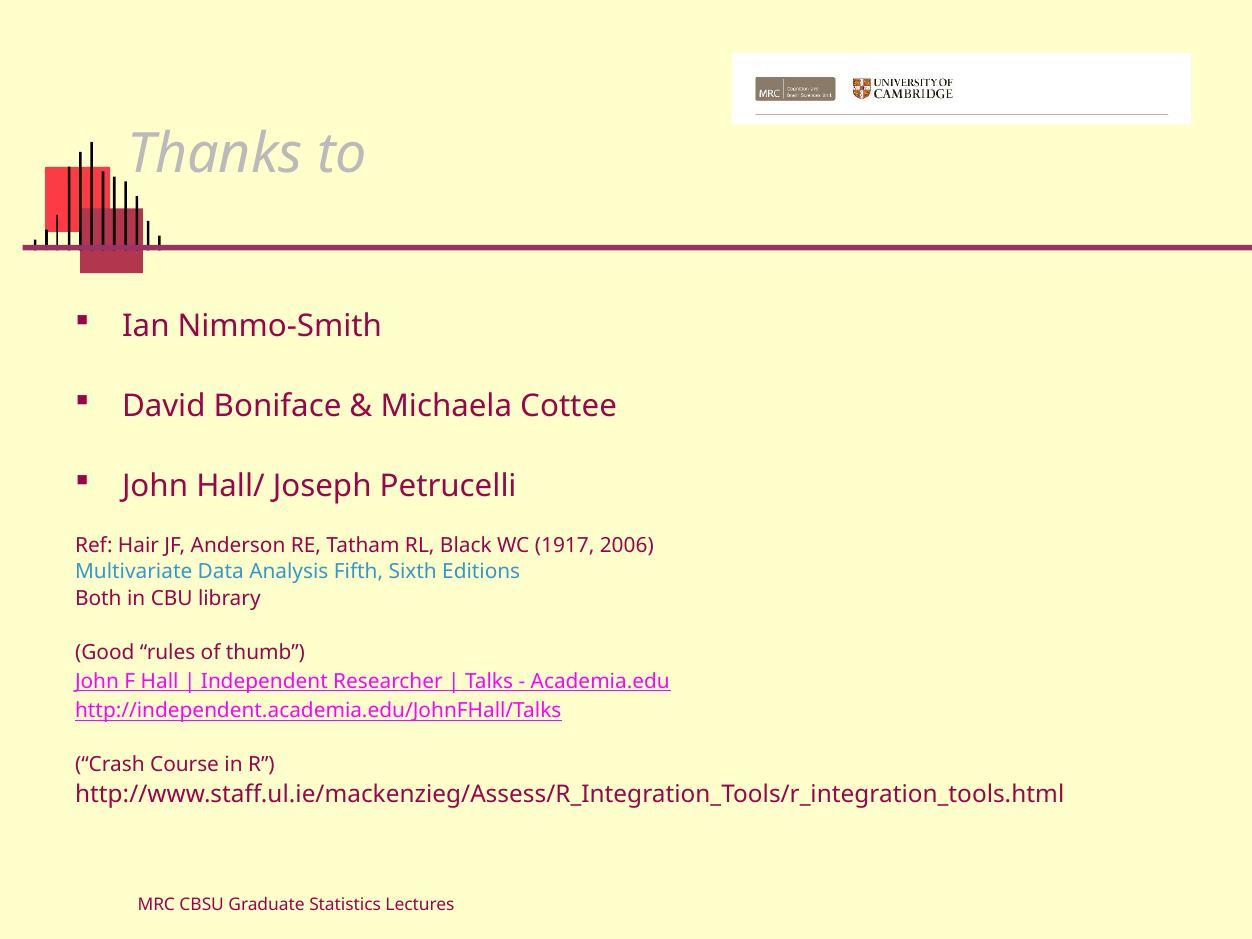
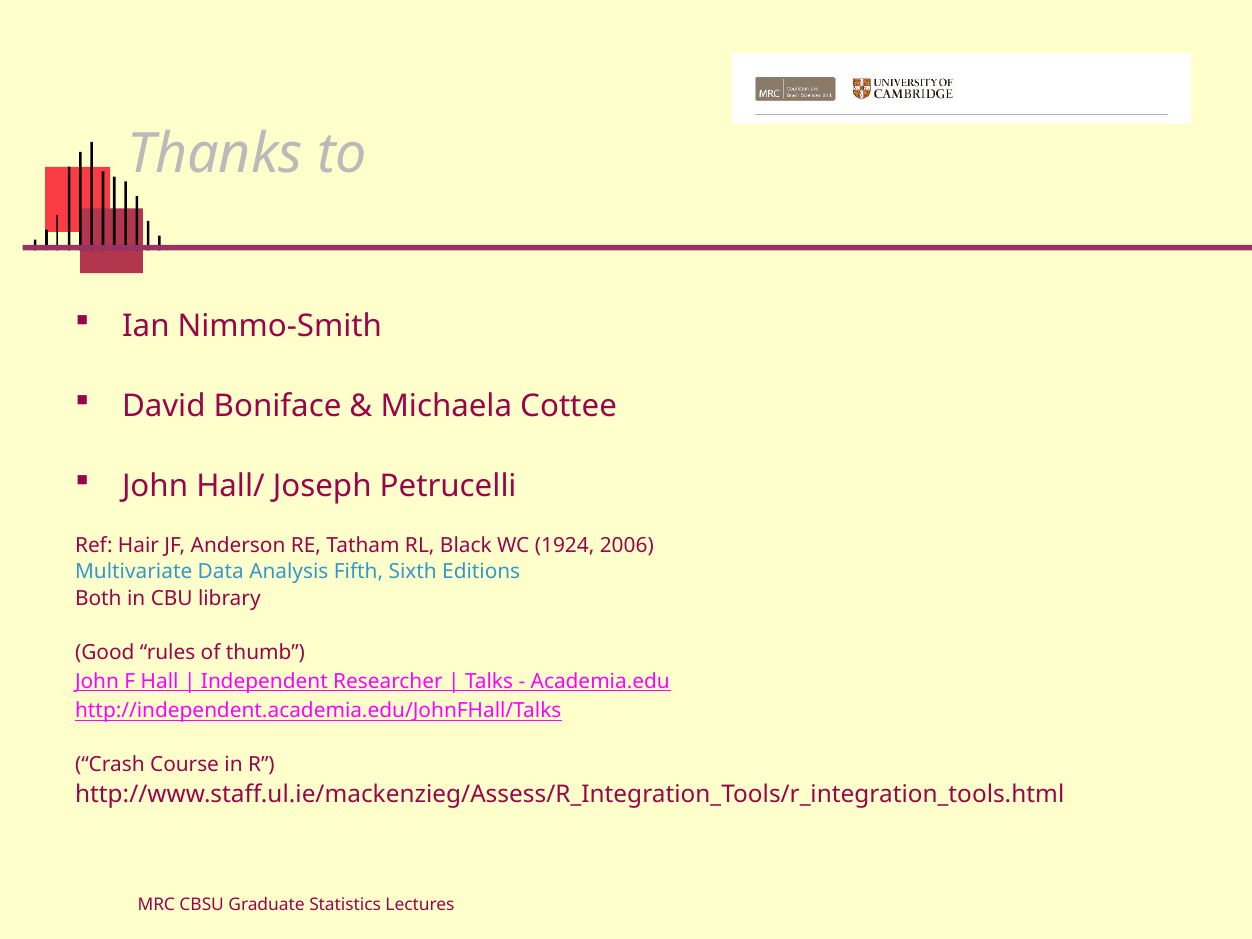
1917: 1917 -> 1924
